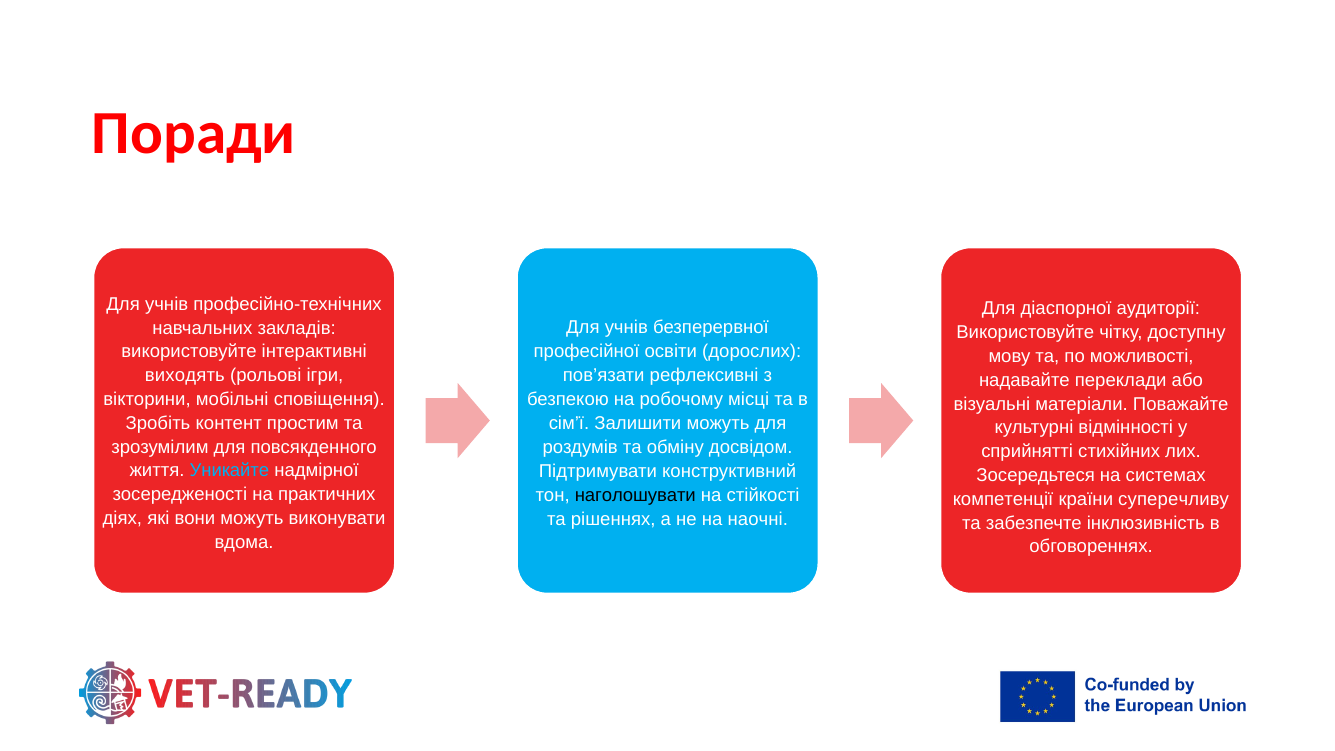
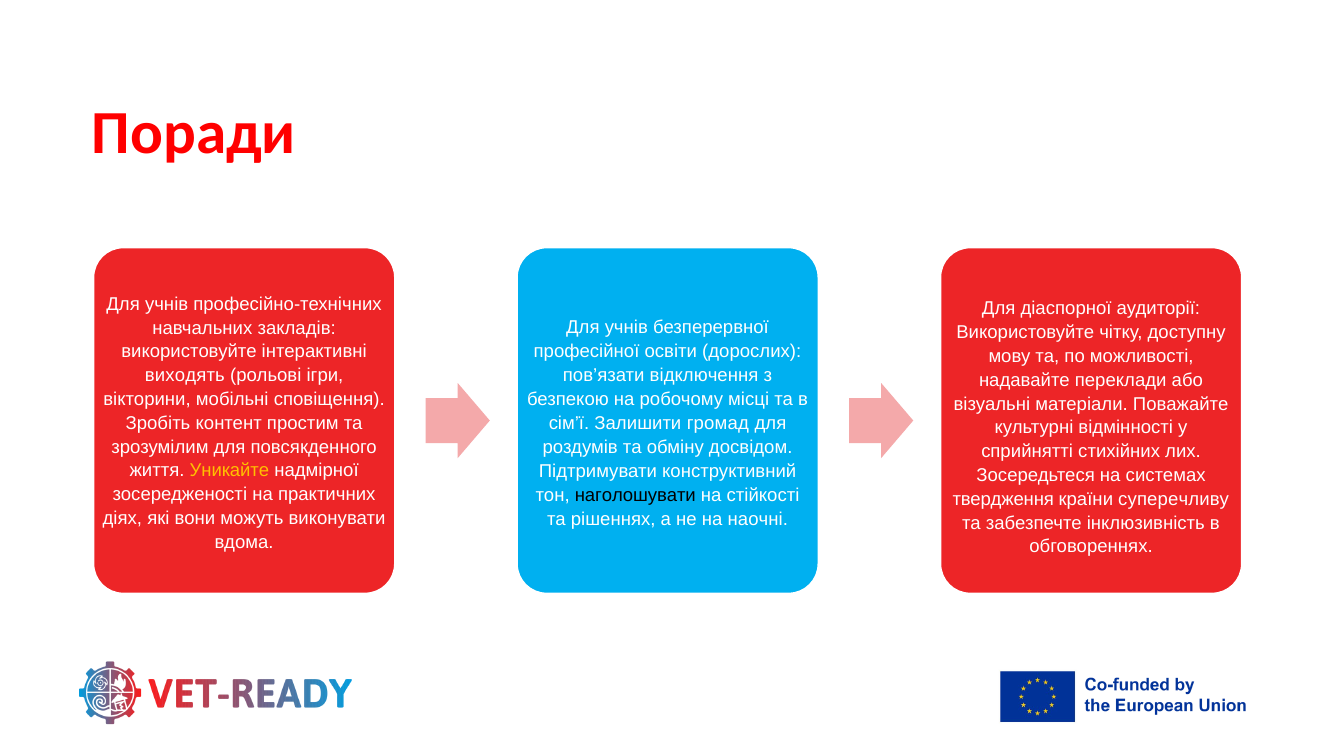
рефлексивні: рефлексивні -> відключення
Залишити можуть: можуть -> громад
Уникайте colour: light blue -> yellow
компетенції: компетенції -> твердження
